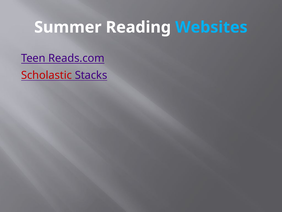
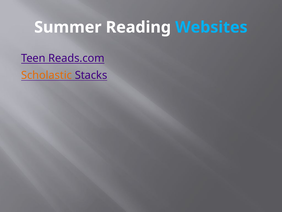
Scholastic colour: red -> orange
